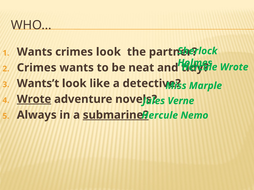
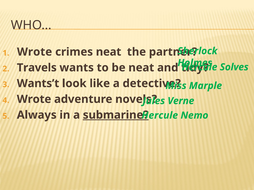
Wants at (35, 52): Wants -> Wrote
crimes look: look -> neat
Wrote at (234, 67): Wrote -> Solves
Crimes at (37, 68): Crimes -> Travels
Wrote at (34, 99) underline: present -> none
